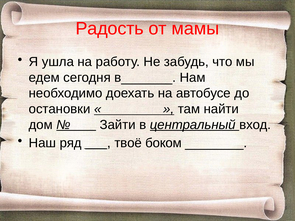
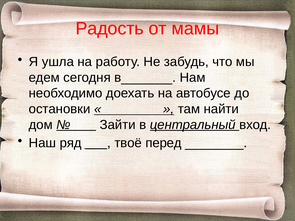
боком: боком -> перед
